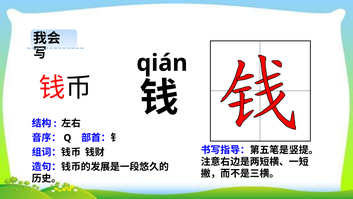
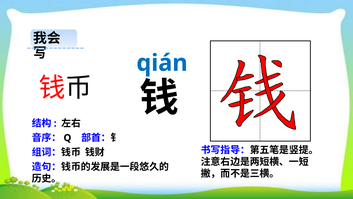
qián colour: black -> blue
